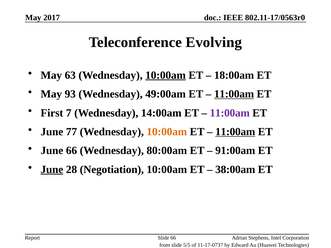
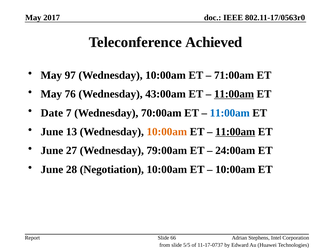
Evolving: Evolving -> Achieved
63: 63 -> 97
10:00am at (166, 75) underline: present -> none
18:00am: 18:00am -> 71:00am
93: 93 -> 76
49:00am: 49:00am -> 43:00am
First: First -> Date
14:00am: 14:00am -> 70:00am
11:00am at (230, 113) colour: purple -> blue
77: 77 -> 13
June 66: 66 -> 27
80:00am: 80:00am -> 79:00am
91:00am: 91:00am -> 24:00am
June at (52, 170) underline: present -> none
38:00am at (235, 170): 38:00am -> 10:00am
